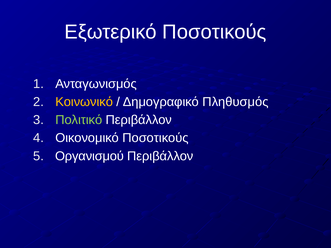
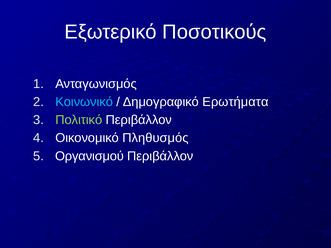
Κοινωνικό colour: yellow -> light blue
Πληθυσμός: Πληθυσμός -> Ερωτήματα
Οικονομικό Ποσοτικούς: Ποσοτικούς -> Πληθυσμός
